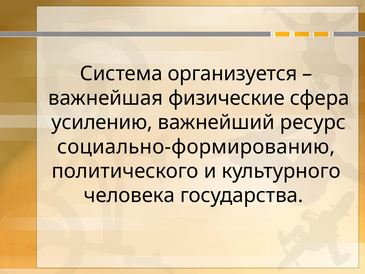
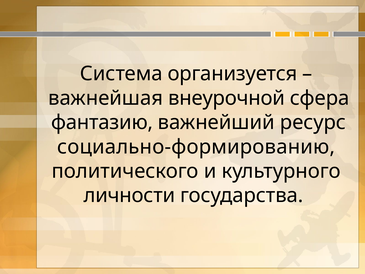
физические: физические -> внеурочной
усилению: усилению -> фантазию
человека: человека -> личности
